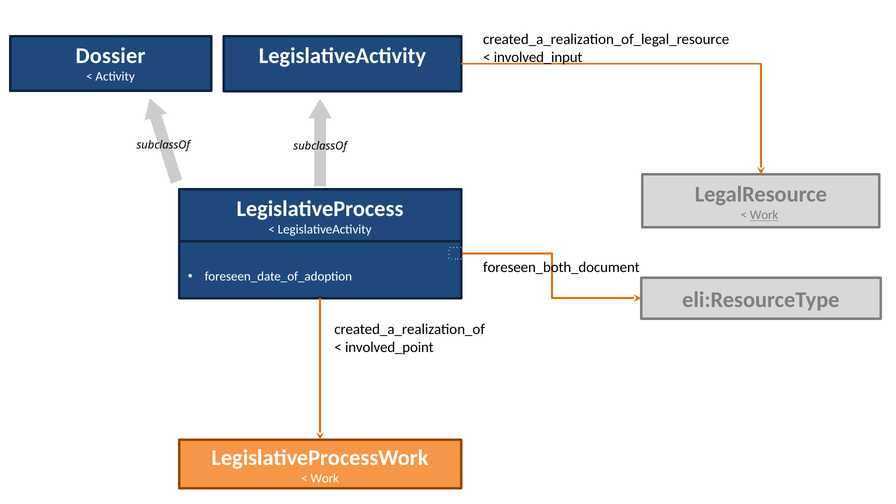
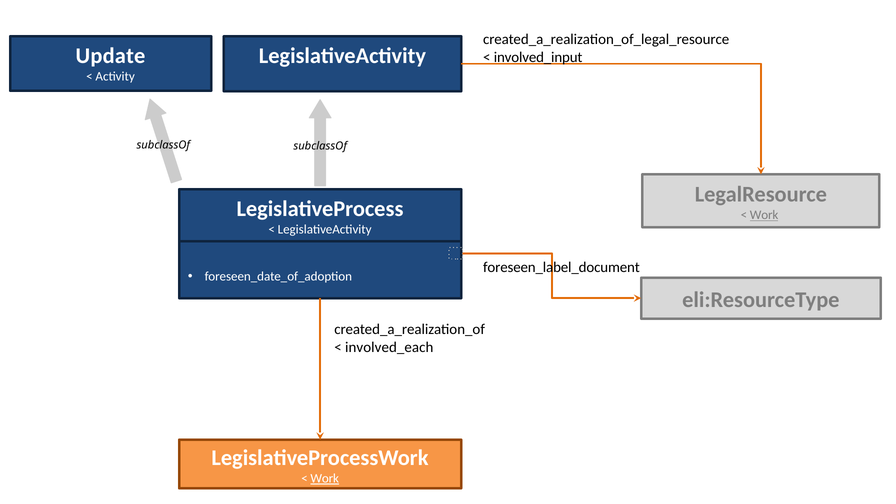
Dossier: Dossier -> Update
foreseen_both_document: foreseen_both_document -> foreseen_label_document
involved_point: involved_point -> involved_each
Work at (325, 478) underline: none -> present
